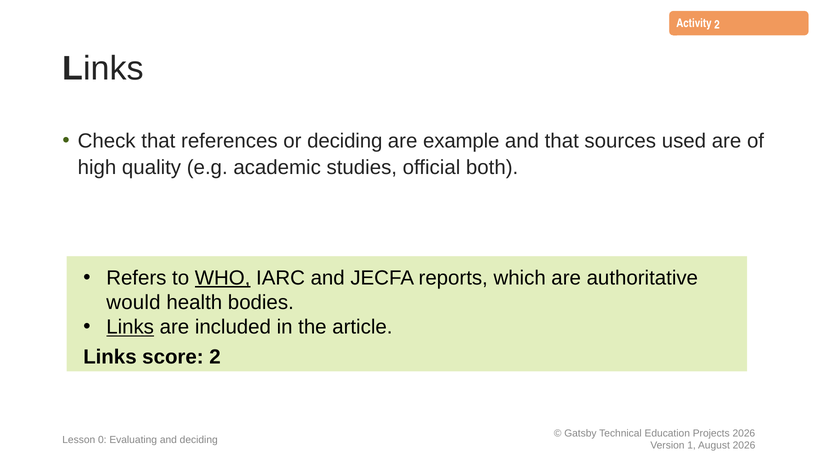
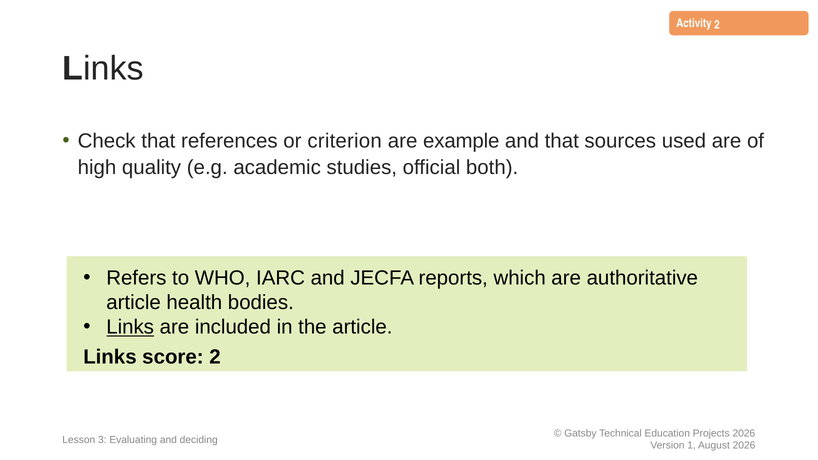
or deciding: deciding -> criterion
WHO underline: present -> none
would at (133, 303): would -> article
0: 0 -> 3
